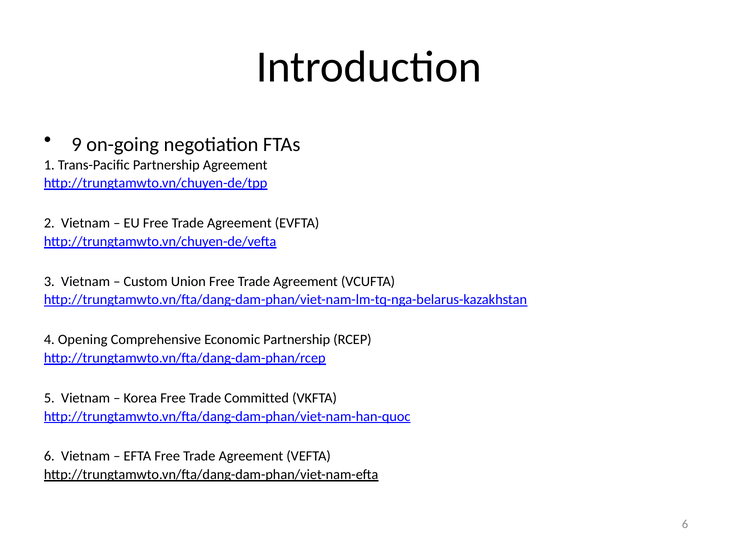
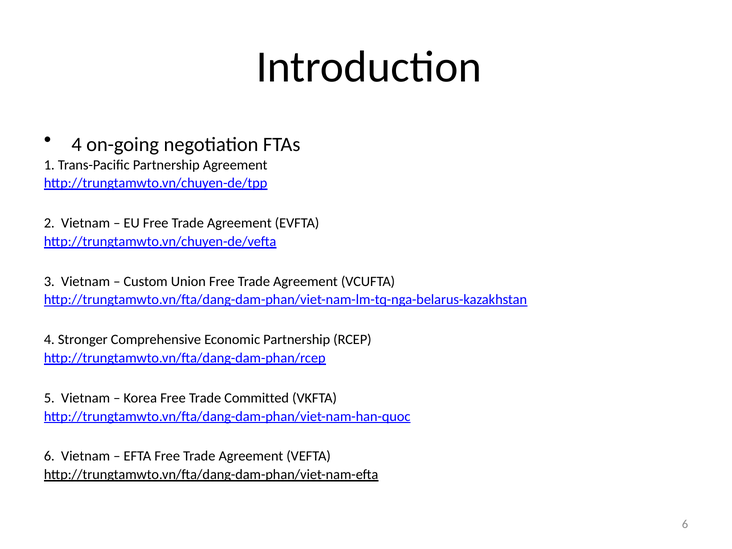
9 at (77, 145): 9 -> 4
Opening: Opening -> Stronger
